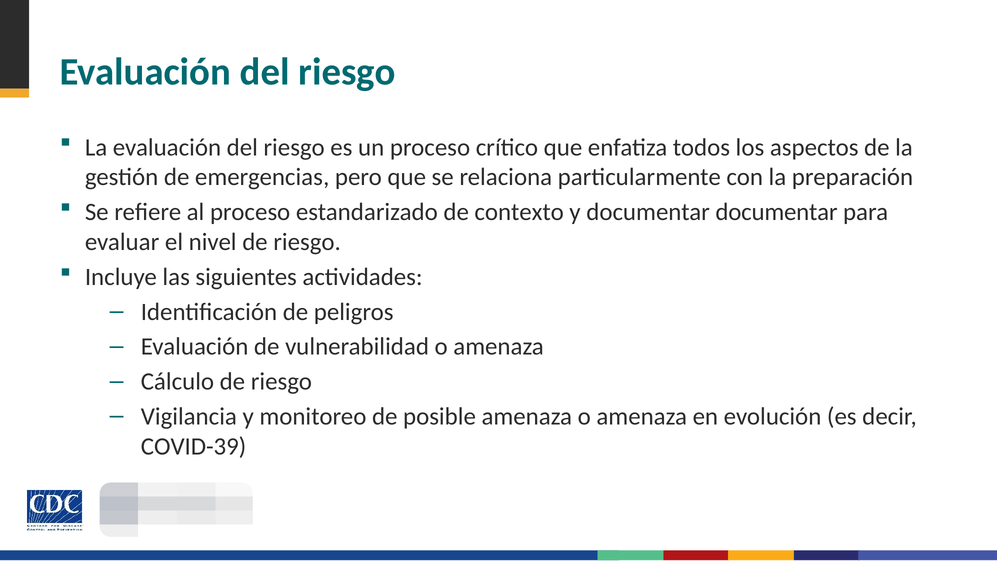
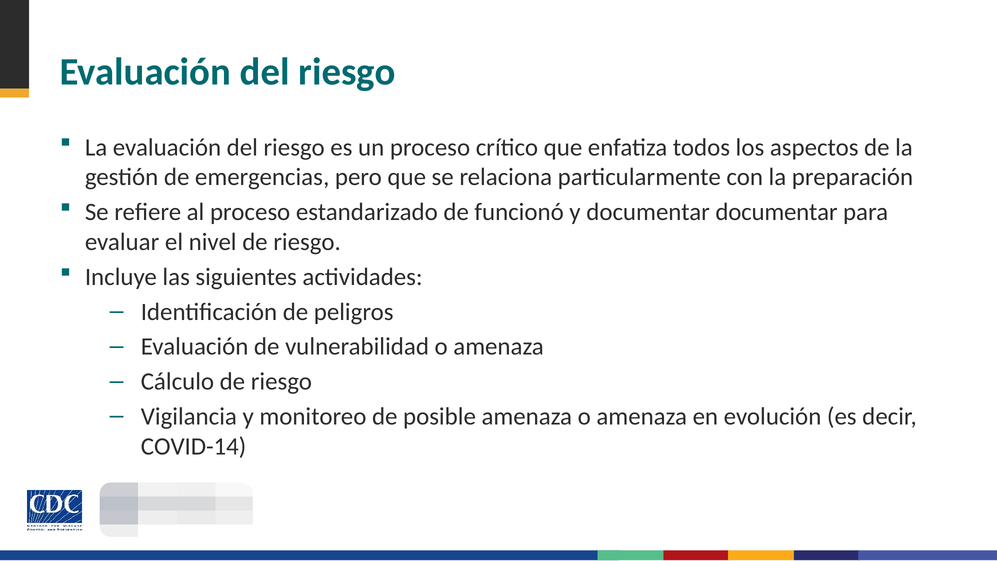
contexto: contexto -> funcionó
COVID-39: COVID-39 -> COVID-14
